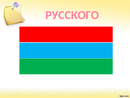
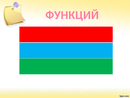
РУССКОГО: РУССКОГО -> ФУНКЦИЙ
